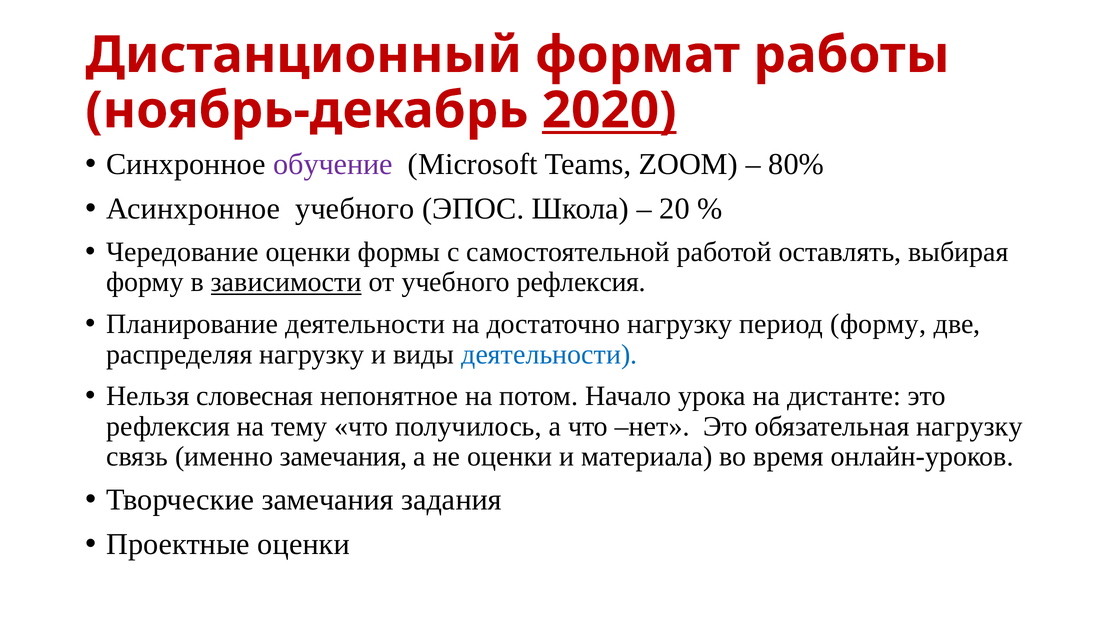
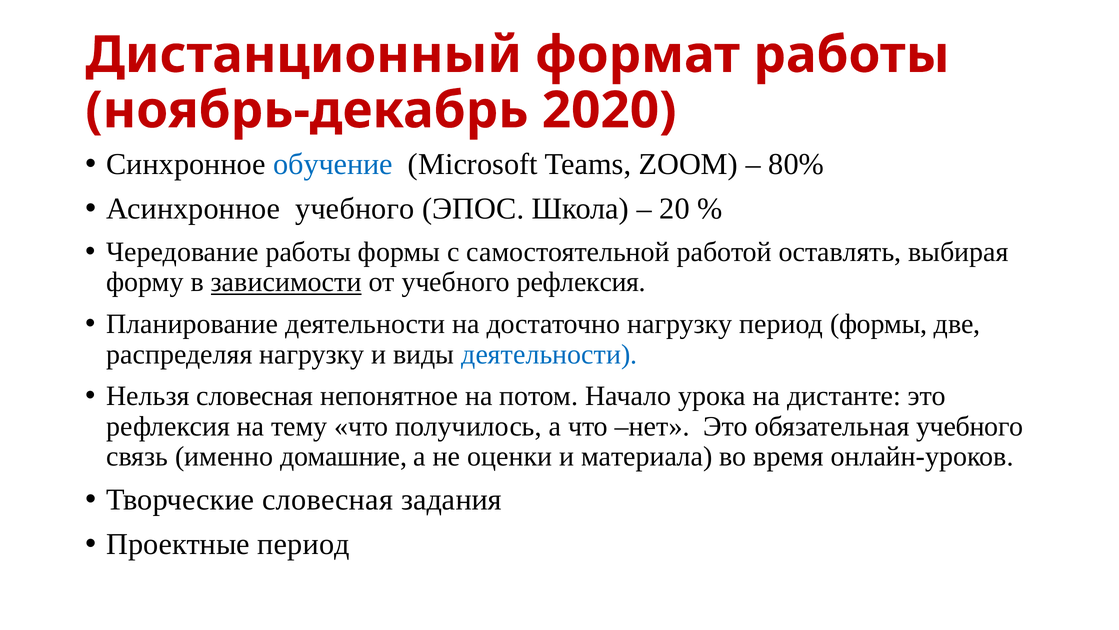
2020 underline: present -> none
обучение colour: purple -> blue
Чередование оценки: оценки -> работы
период форму: форму -> формы
обязательная нагрузку: нагрузку -> учебного
именно замечания: замечания -> домашние
Творческие замечания: замечания -> словесная
Проектные оценки: оценки -> период
